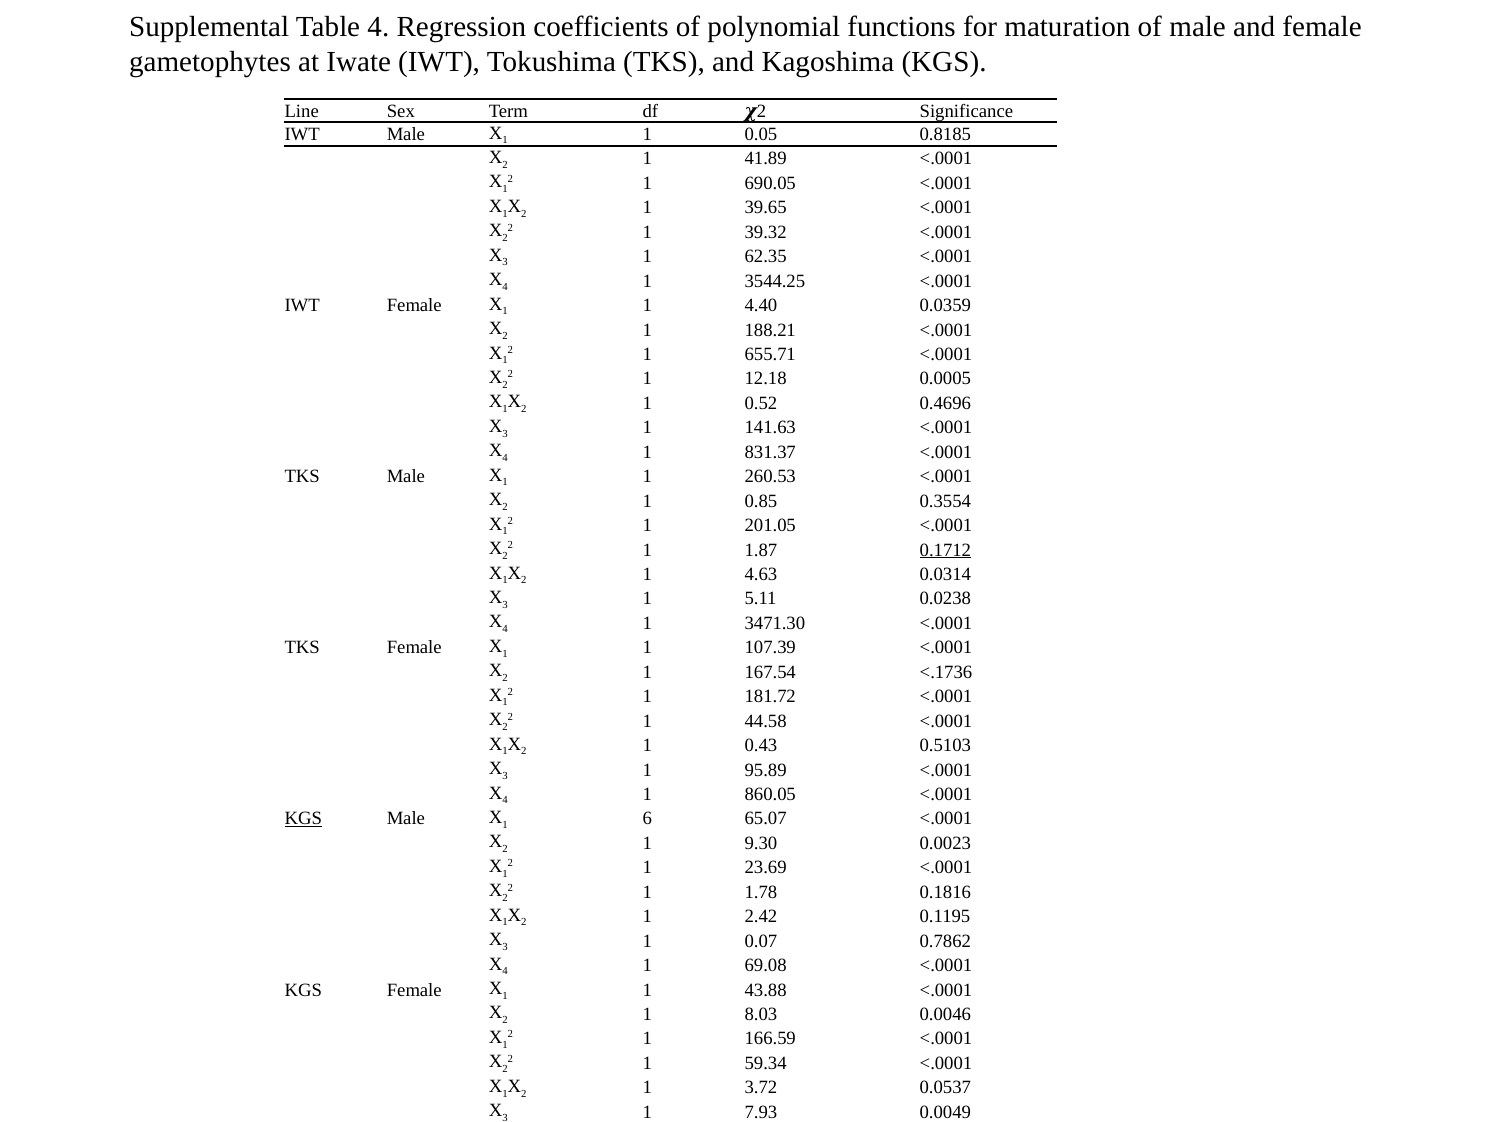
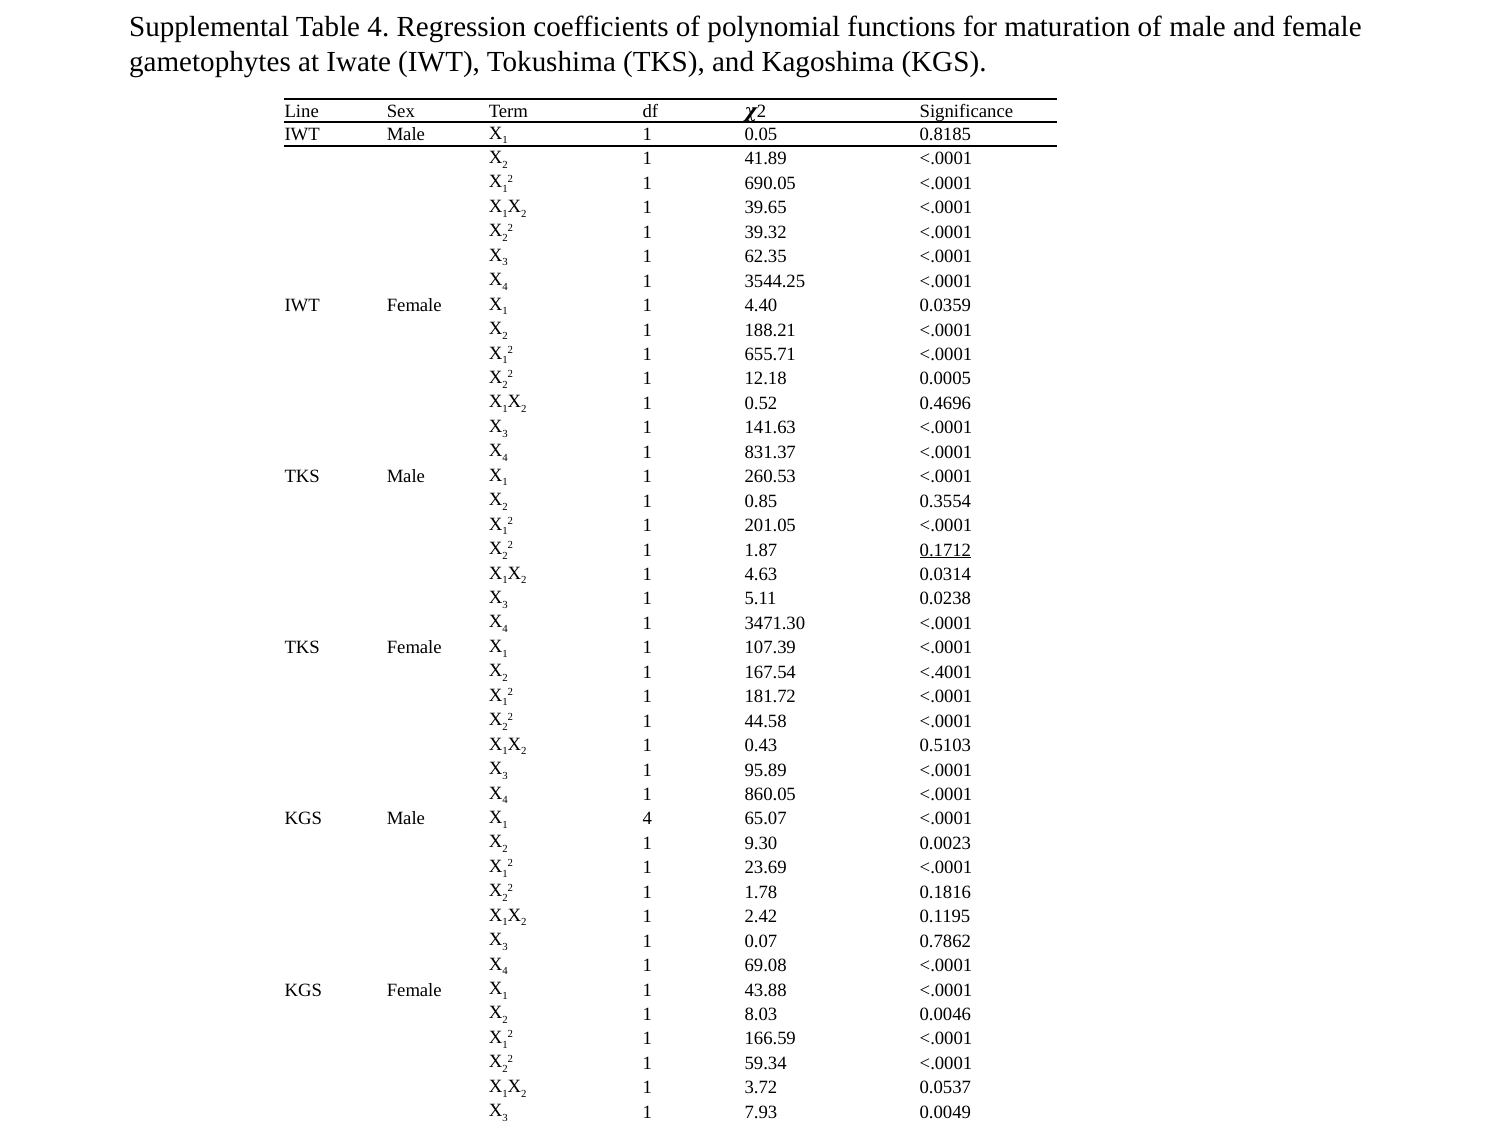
<.1736: <.1736 -> <.4001
KGS at (303, 819) underline: present -> none
1 6: 6 -> 4
